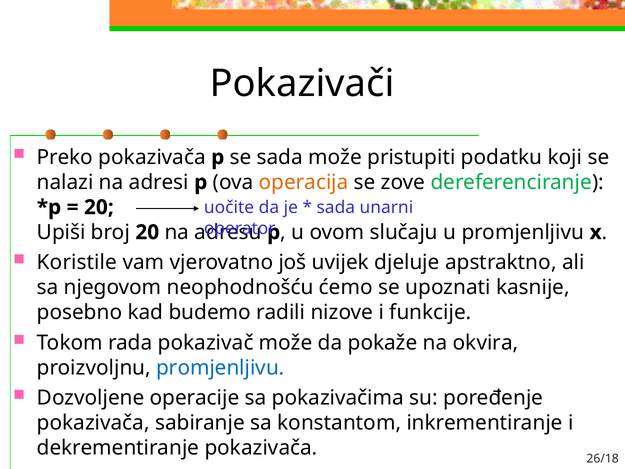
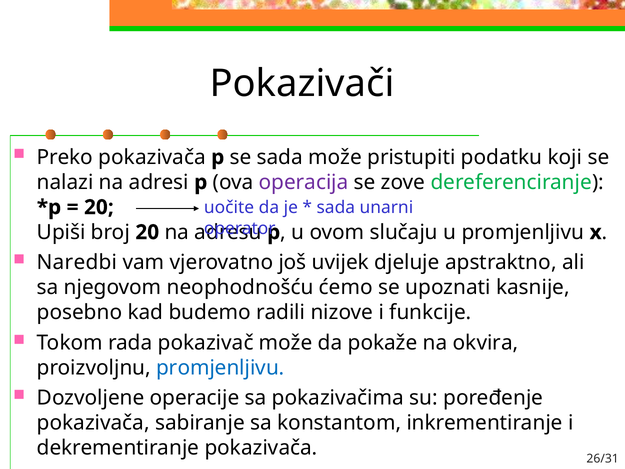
operacija colour: orange -> purple
Koristile: Koristile -> Naredbi
26/18: 26/18 -> 26/31
